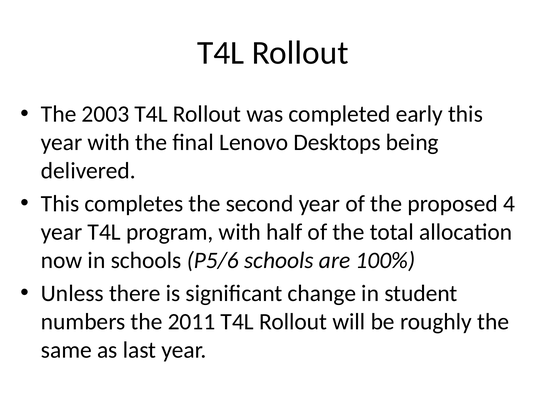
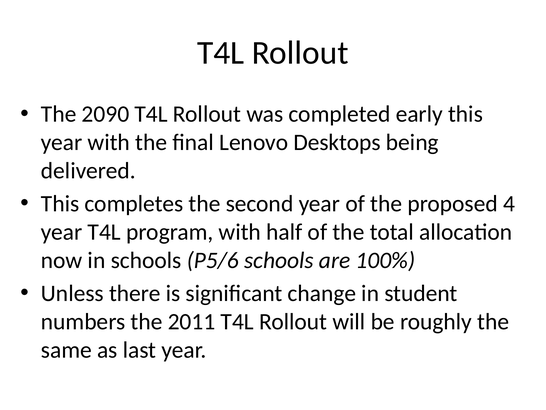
2003: 2003 -> 2090
